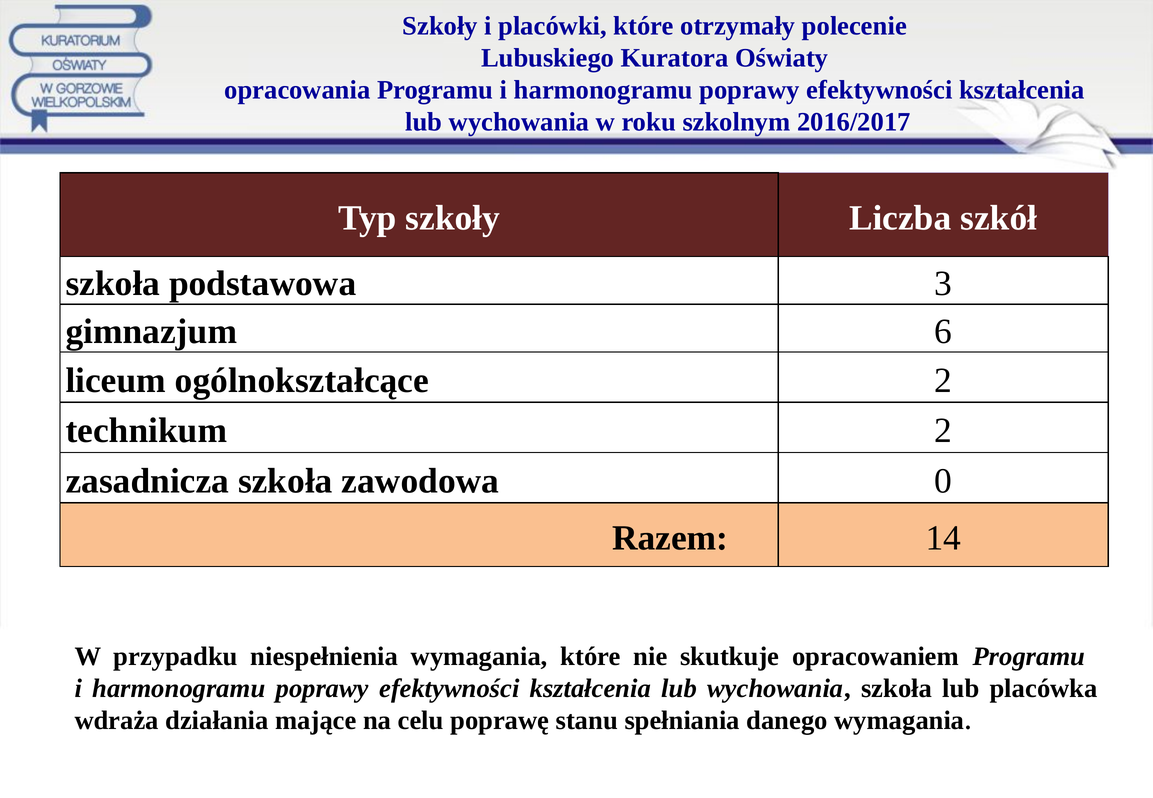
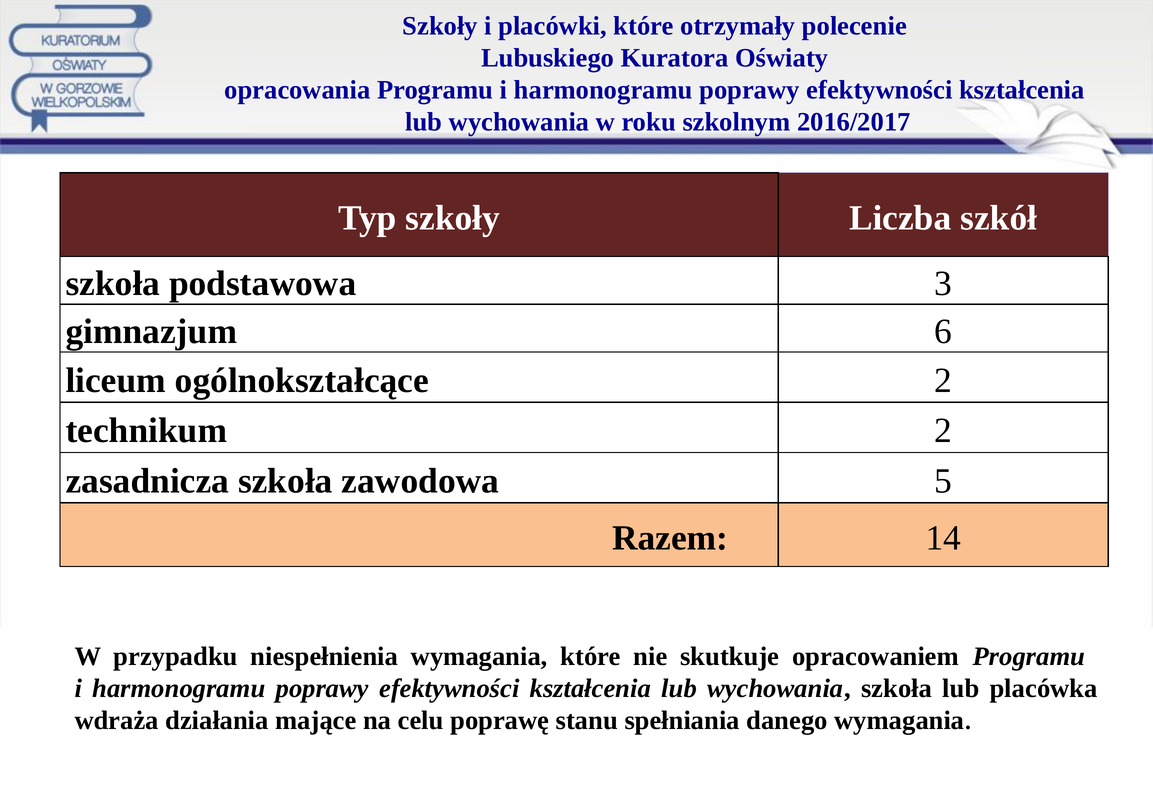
0: 0 -> 5
